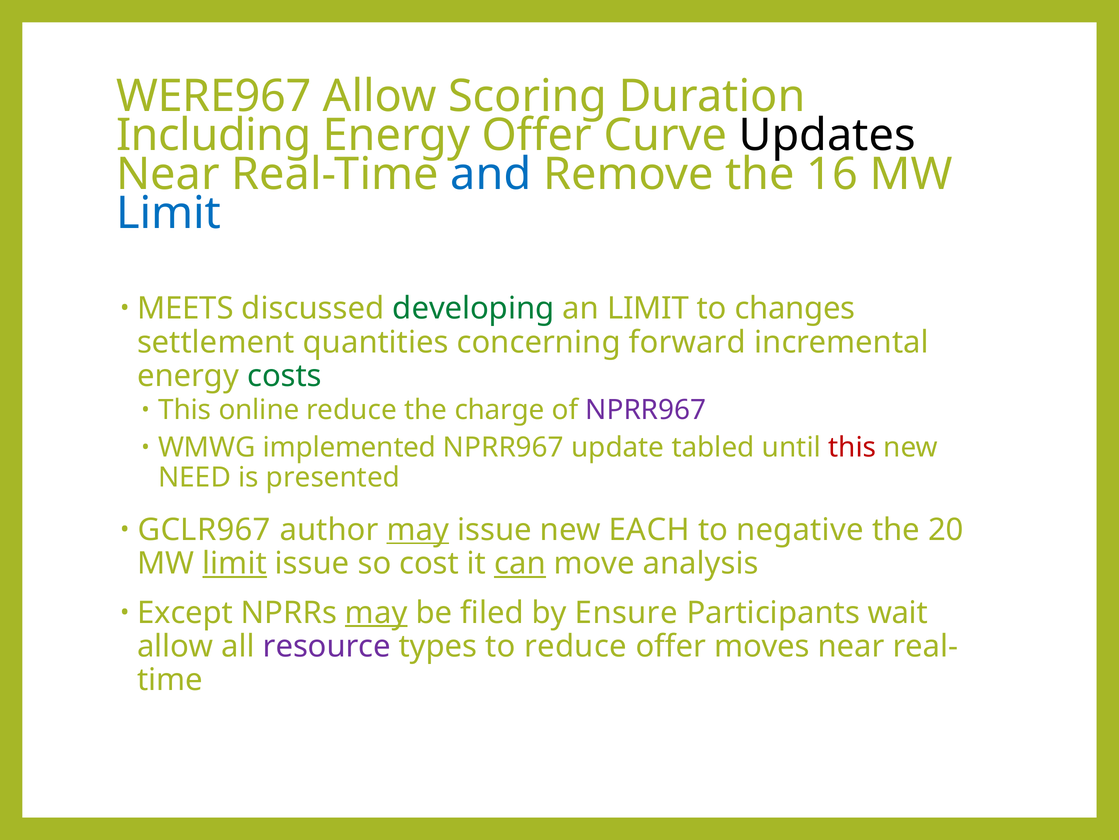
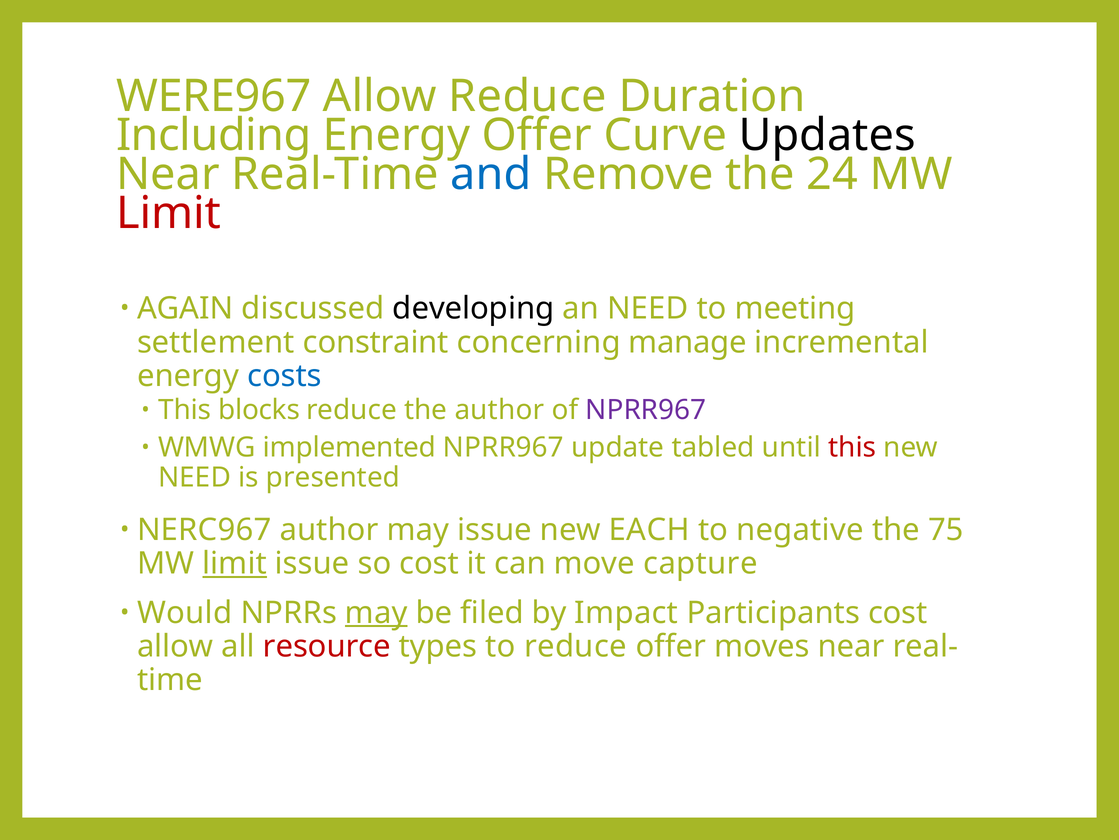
Allow Scoring: Scoring -> Reduce
16: 16 -> 24
Limit at (169, 213) colour: blue -> red
MEETS: MEETS -> AGAIN
developing colour: green -> black
an LIMIT: LIMIT -> NEED
changes: changes -> meeting
quantities: quantities -> constraint
forward: forward -> manage
costs colour: green -> blue
online: online -> blocks
the charge: charge -> author
GCLR967: GCLR967 -> NERC967
may at (418, 529) underline: present -> none
20: 20 -> 75
can underline: present -> none
analysis: analysis -> capture
Except: Except -> Would
Ensure: Ensure -> Impact
Participants wait: wait -> cost
resource colour: purple -> red
